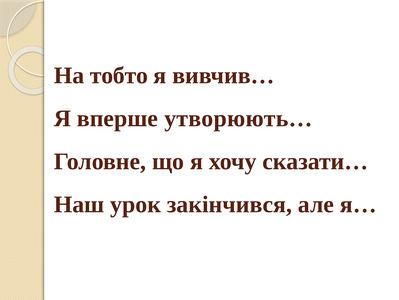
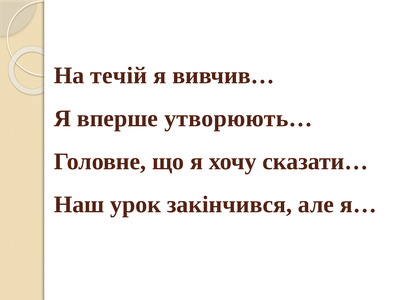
тобто: тобто -> течій
